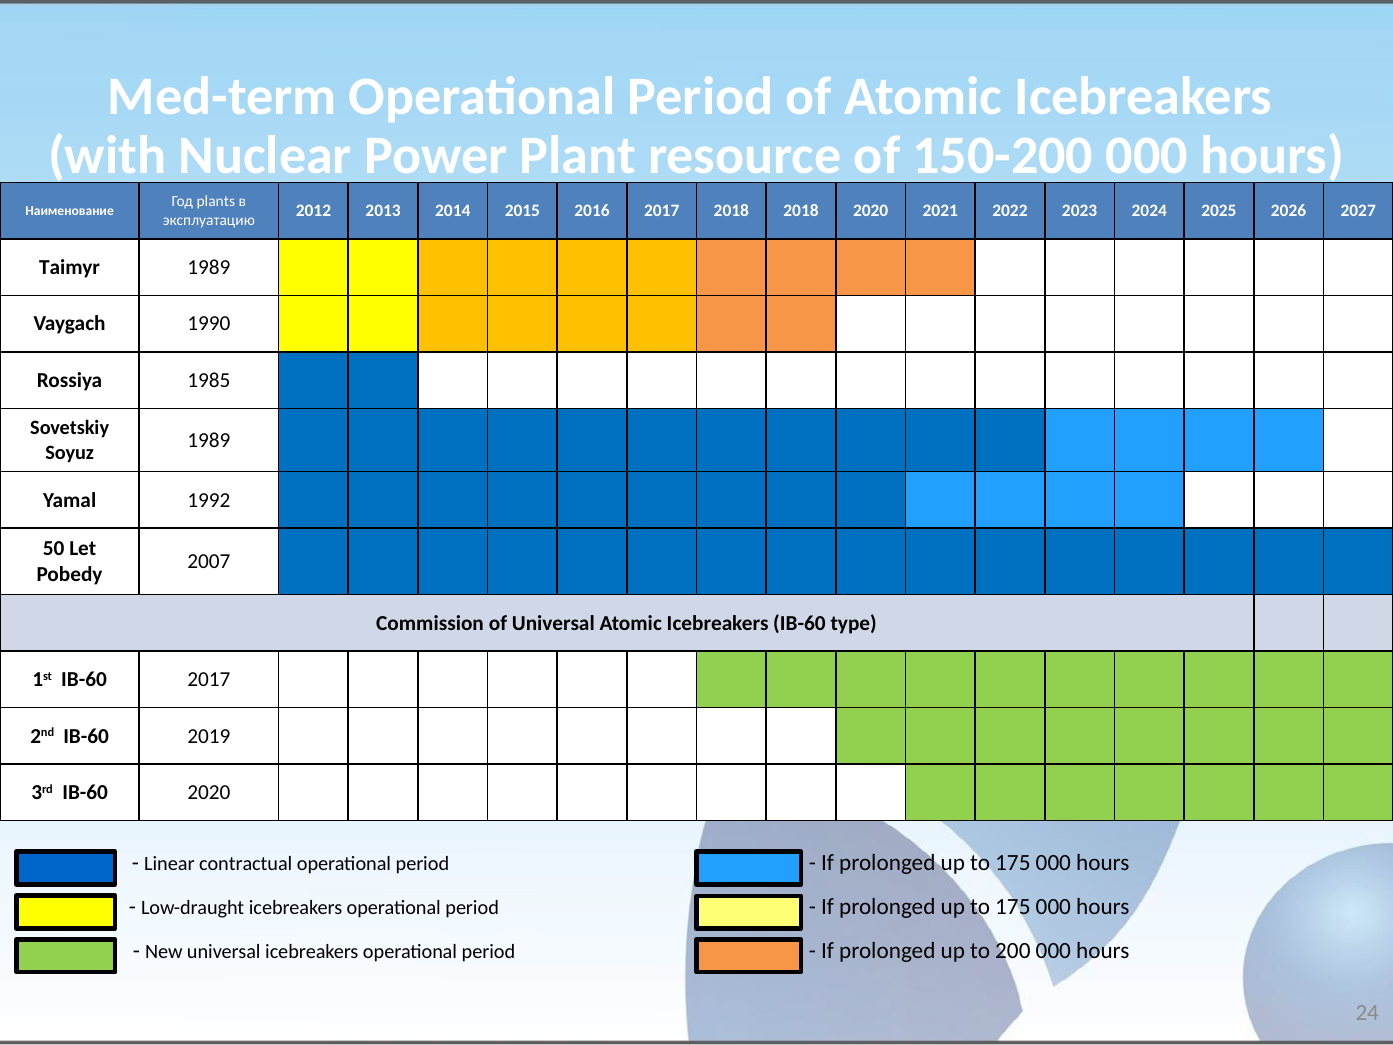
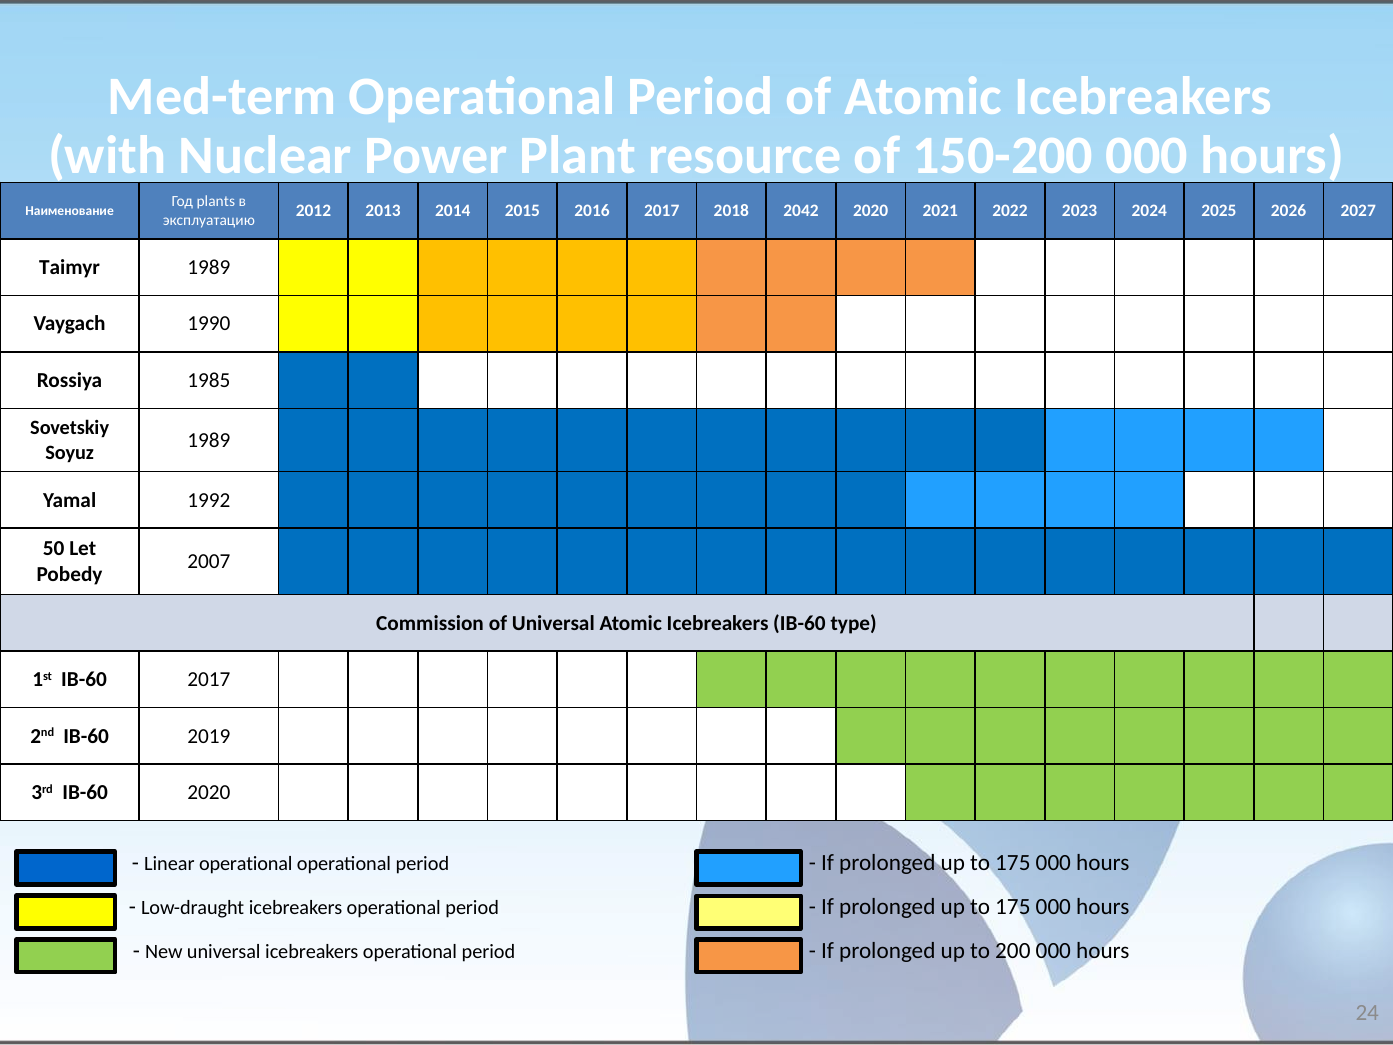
2018 2018: 2018 -> 2042
Linear contractual: contractual -> operational
